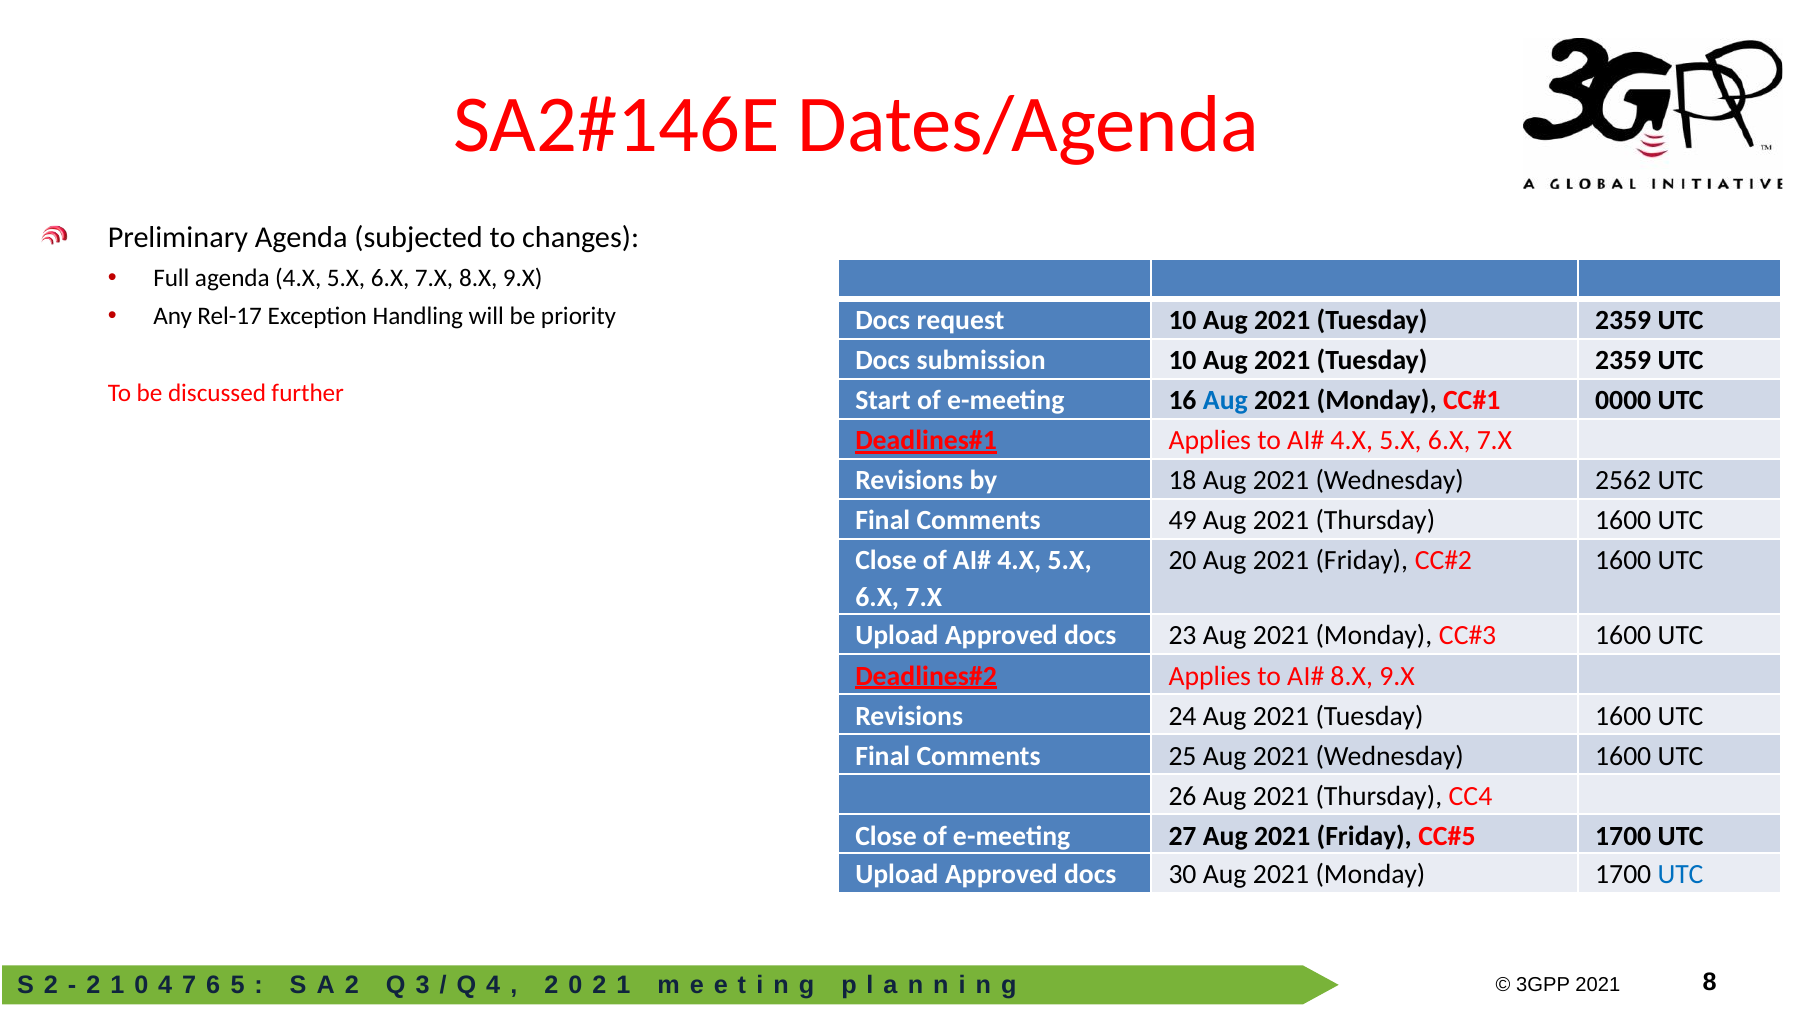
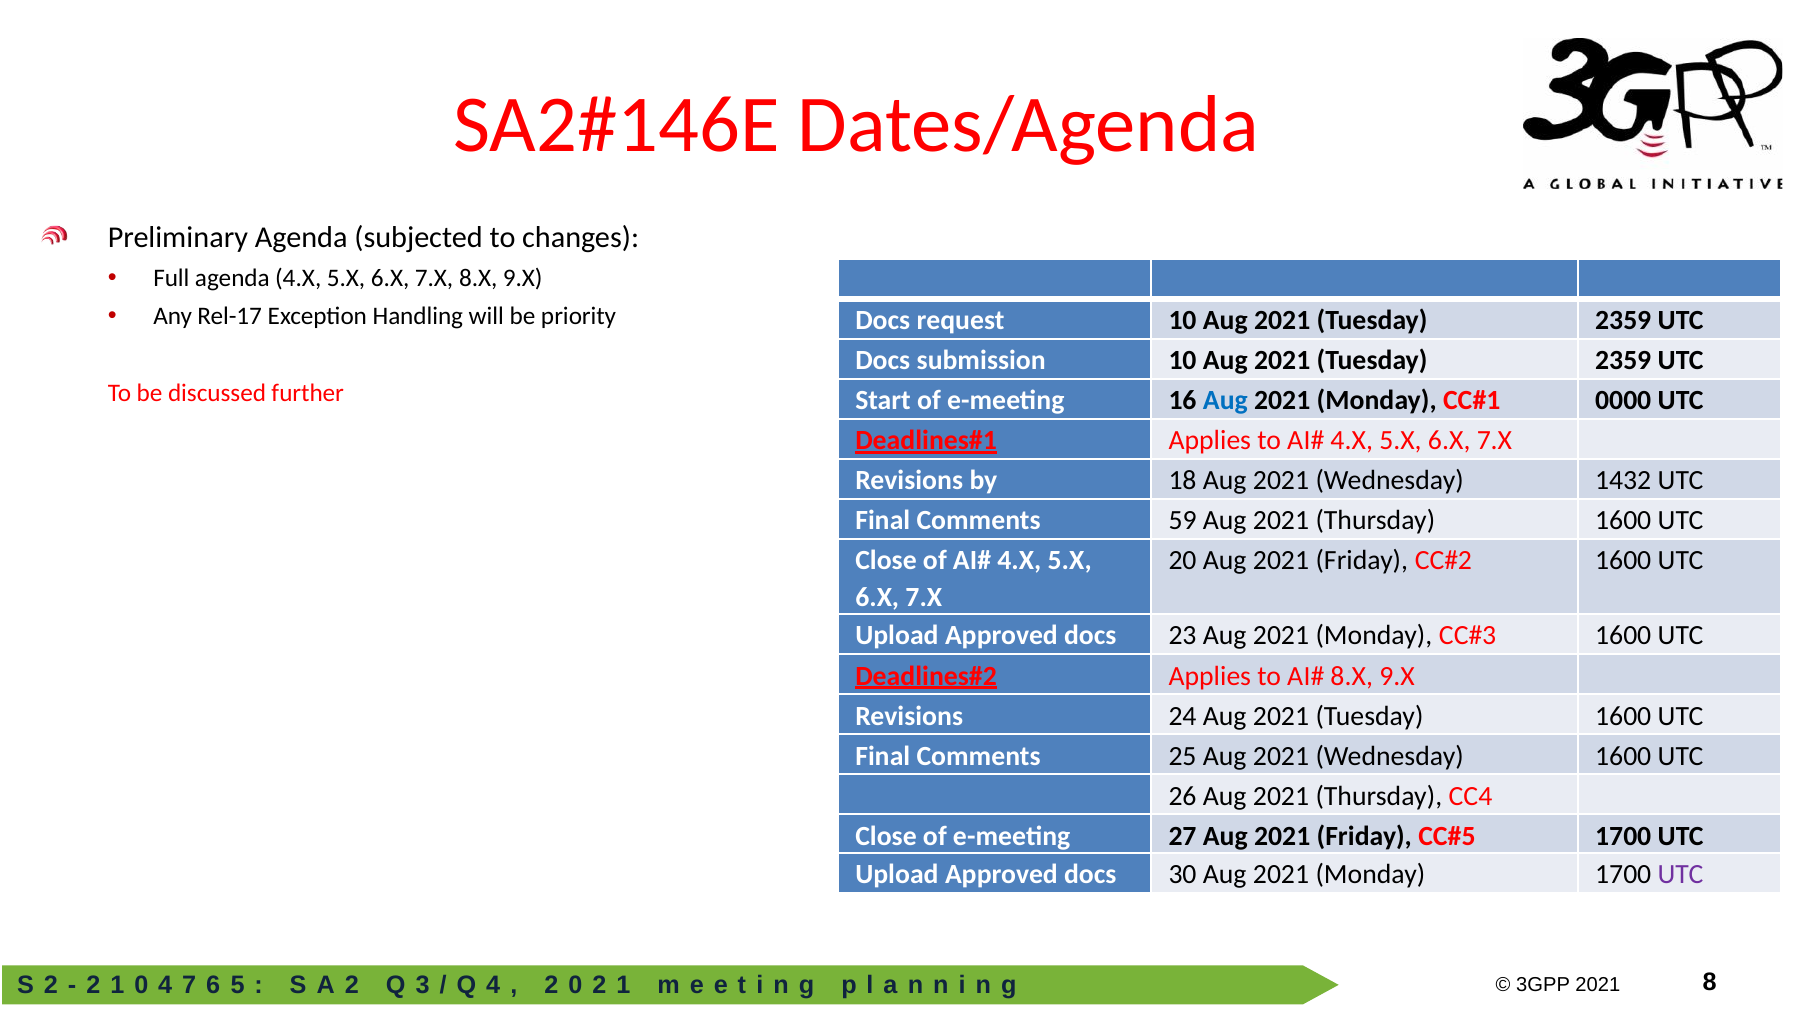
2562: 2562 -> 1432
49: 49 -> 59
UTC at (1681, 874) colour: blue -> purple
